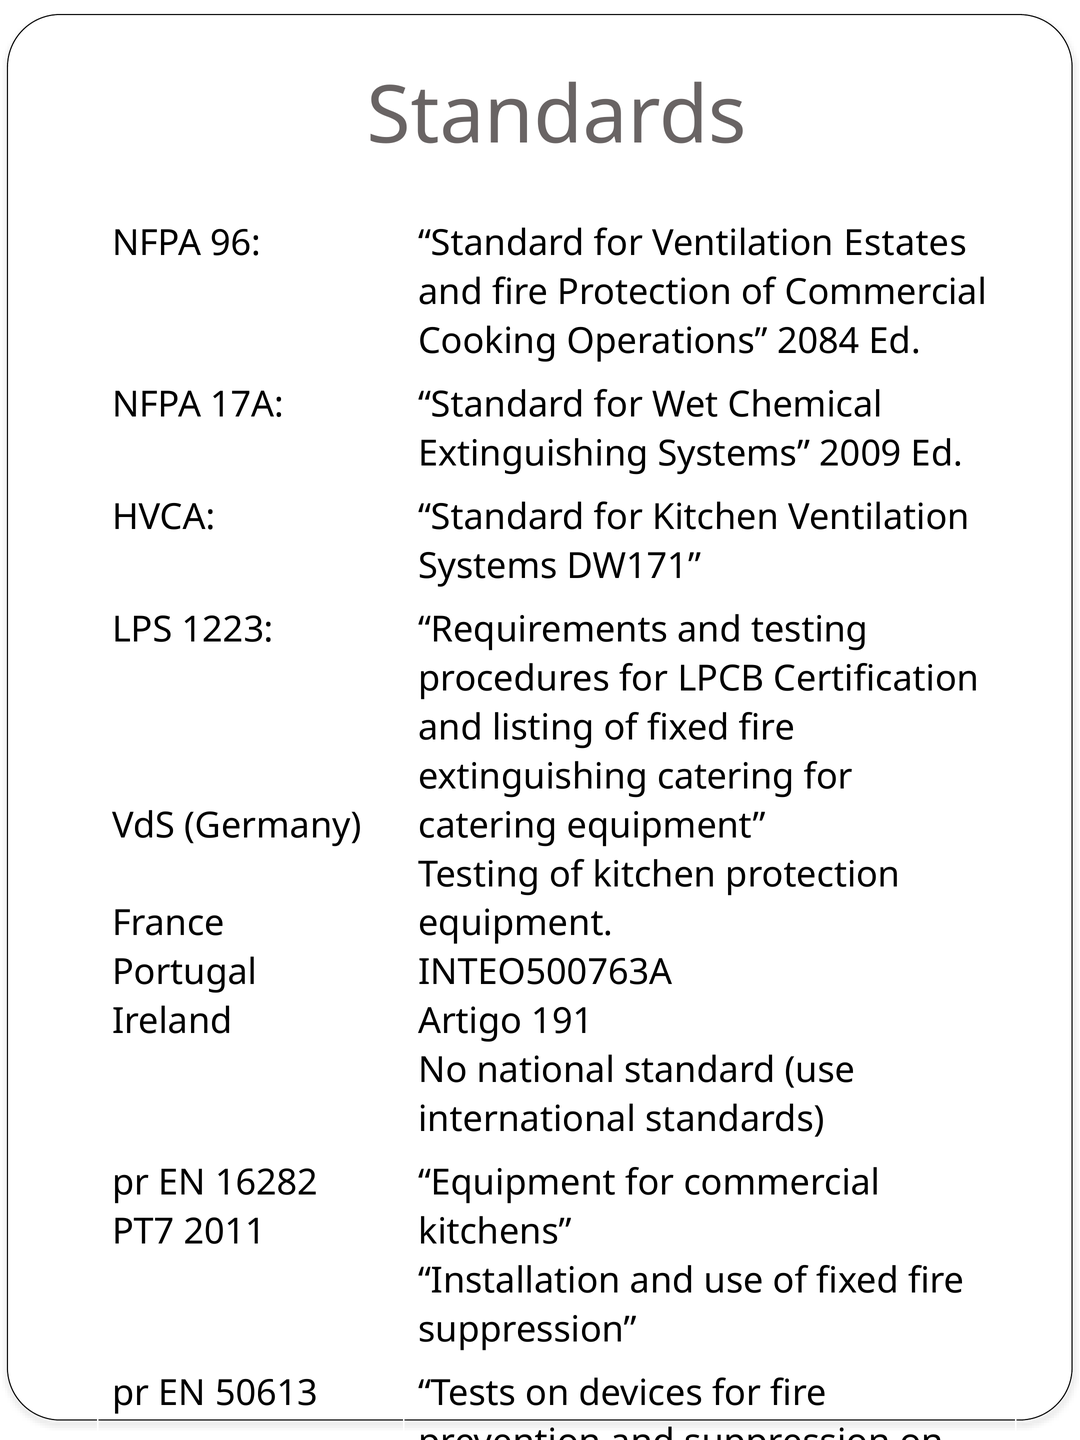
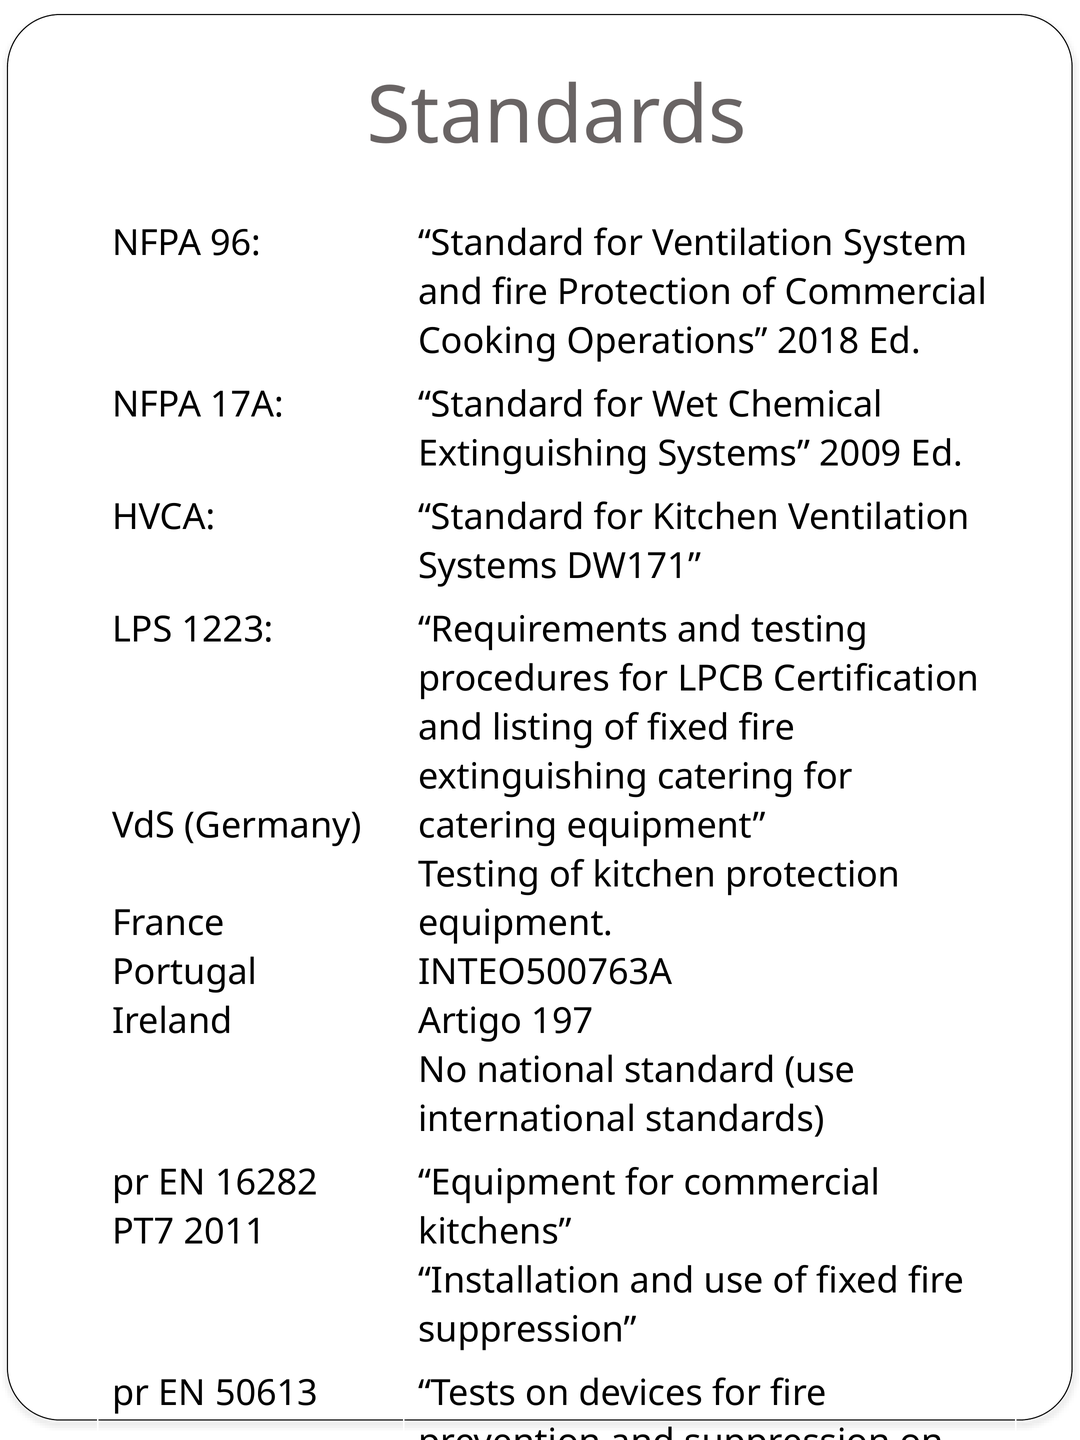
Estates: Estates -> System
2084: 2084 -> 2018
191: 191 -> 197
